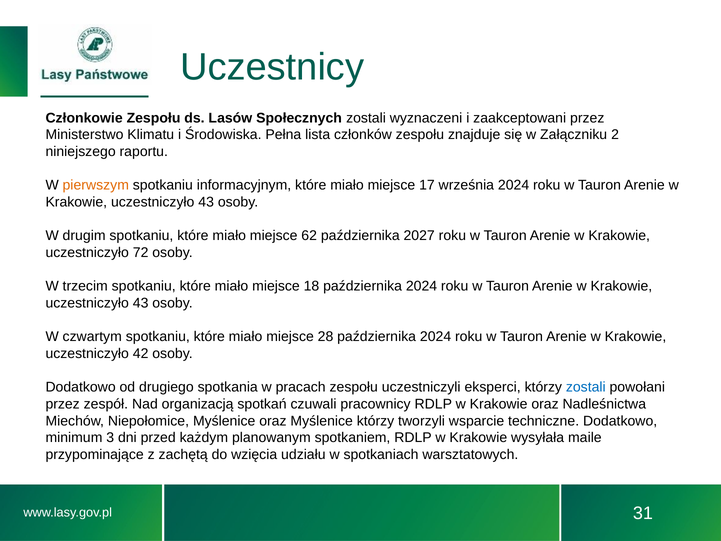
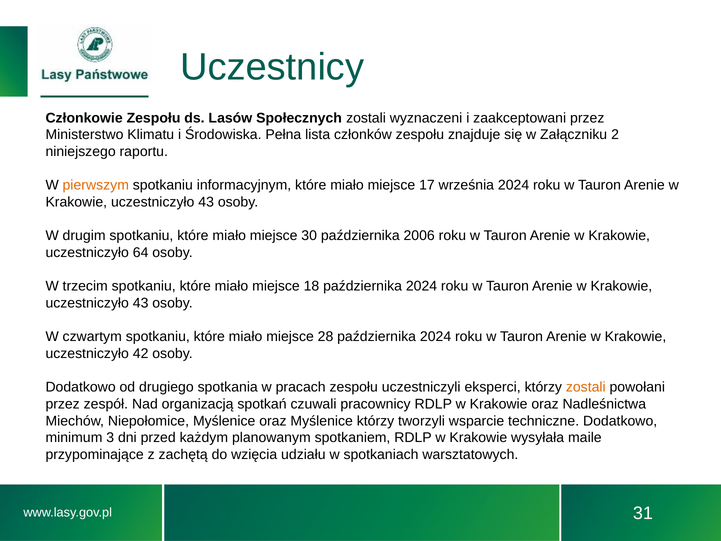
62: 62 -> 30
2027: 2027 -> 2006
72: 72 -> 64
zostali at (586, 387) colour: blue -> orange
